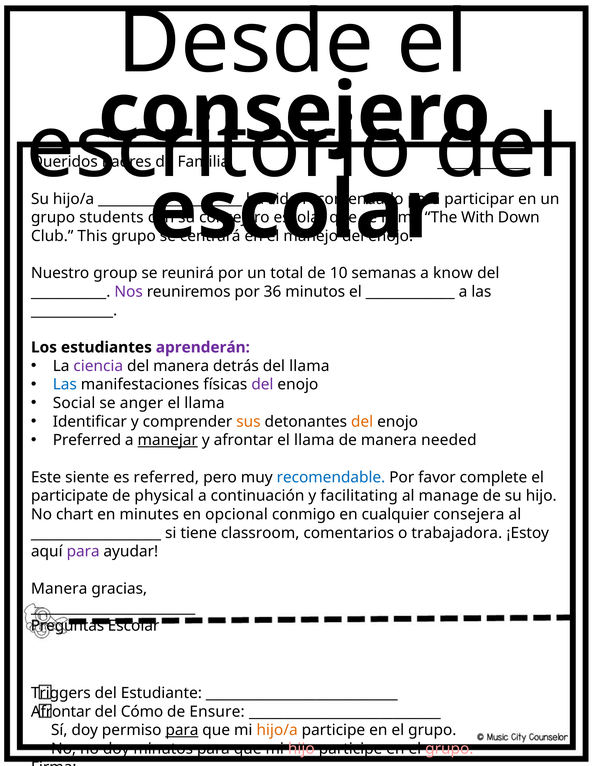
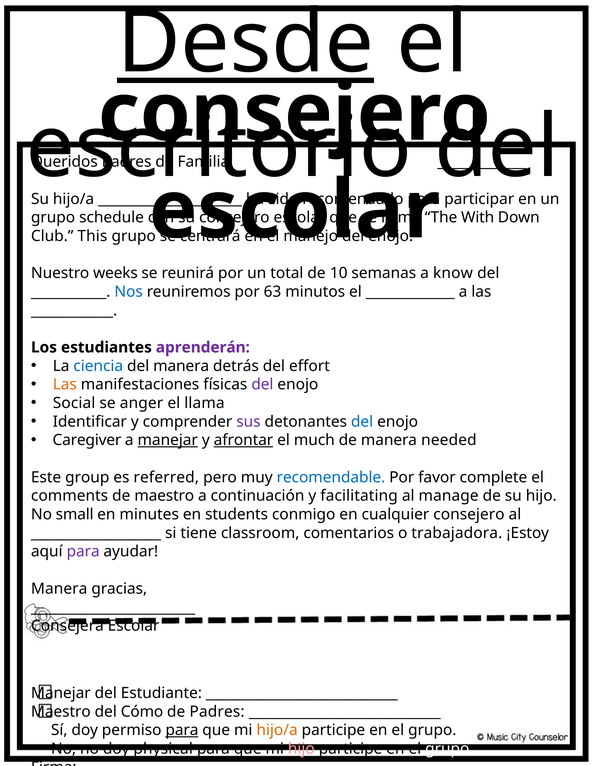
Desde underline: none -> present
students: students -> schedule
group: group -> weeks
Nos colour: purple -> blue
36: 36 -> 63
ciencia colour: purple -> blue
del llama: llama -> effort
Las at (65, 385) colour: blue -> orange
sus colour: orange -> purple
del at (362, 422) colour: orange -> blue
Preferred: Preferred -> Caregiver
afrontar at (243, 440) underline: none -> present
llama at (314, 440): llama -> much
siente: siente -> group
participate: participate -> comments
de physical: physical -> maestro
chart: chart -> small
opcional: opcional -> students
cualquier consejera: consejera -> consejero
Preguntas: Preguntas -> Consejera
Triggers at (61, 693): Triggers -> Manejar
Afrontar at (61, 712): Afrontar -> Maestro
de Ensure: Ensure -> Padres
doy minutos: minutos -> physical
grupo at (449, 749) colour: pink -> white
